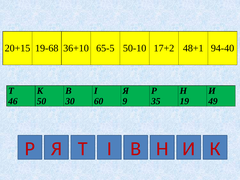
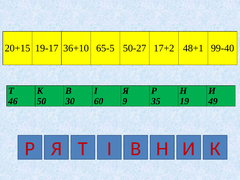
19-68: 19-68 -> 19-17
50-10: 50-10 -> 50-27
94-40: 94-40 -> 99-40
